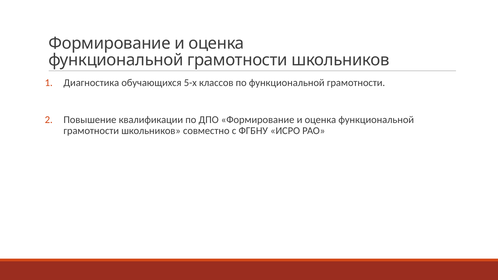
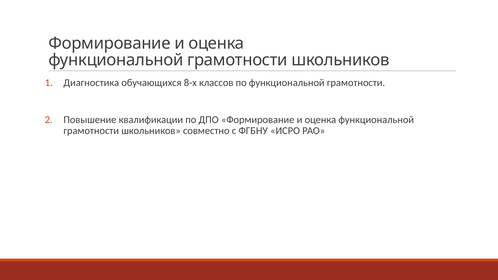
5-х: 5-х -> 8-х
